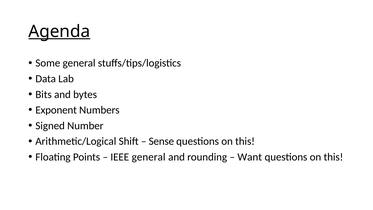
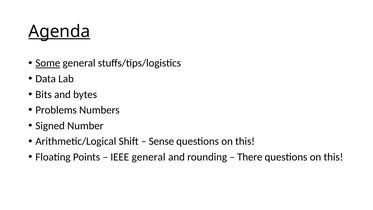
Some underline: none -> present
Exponent: Exponent -> Problems
Want: Want -> There
